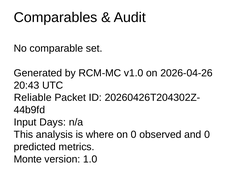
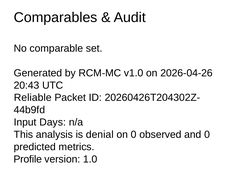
where: where -> denial
Monte: Monte -> Profile
